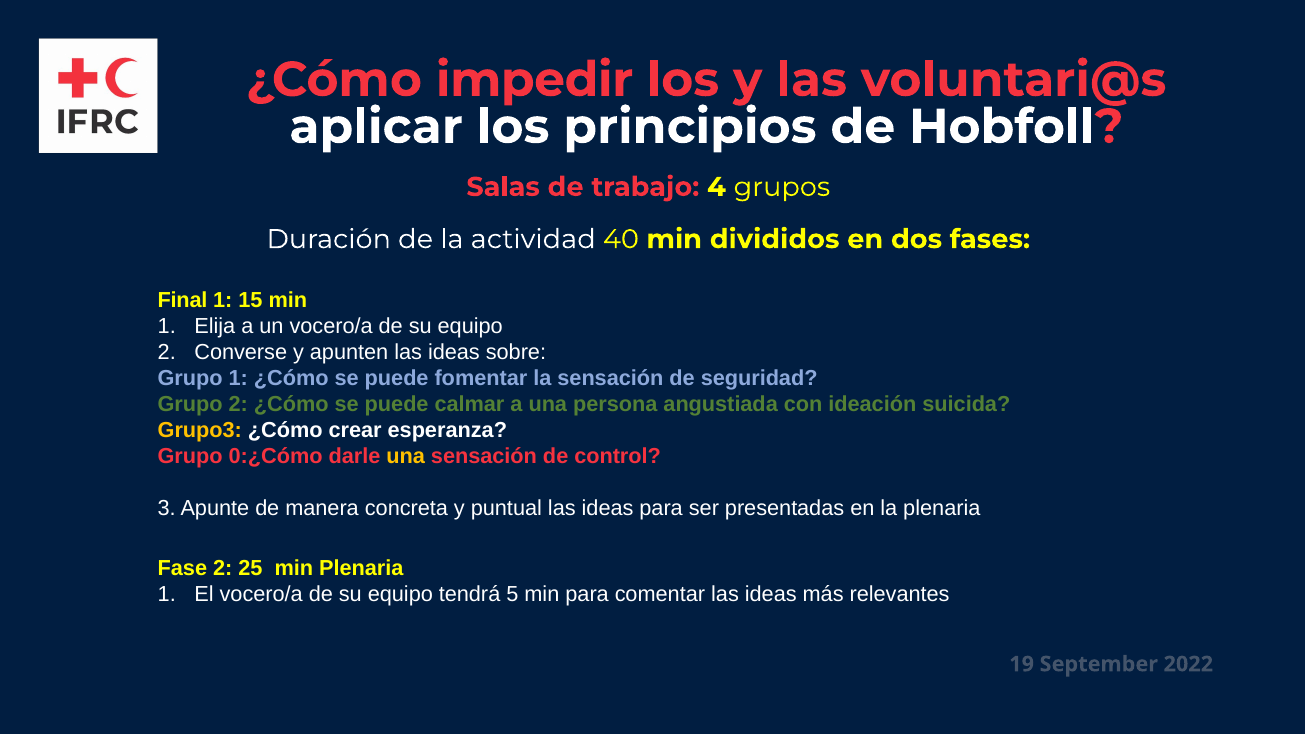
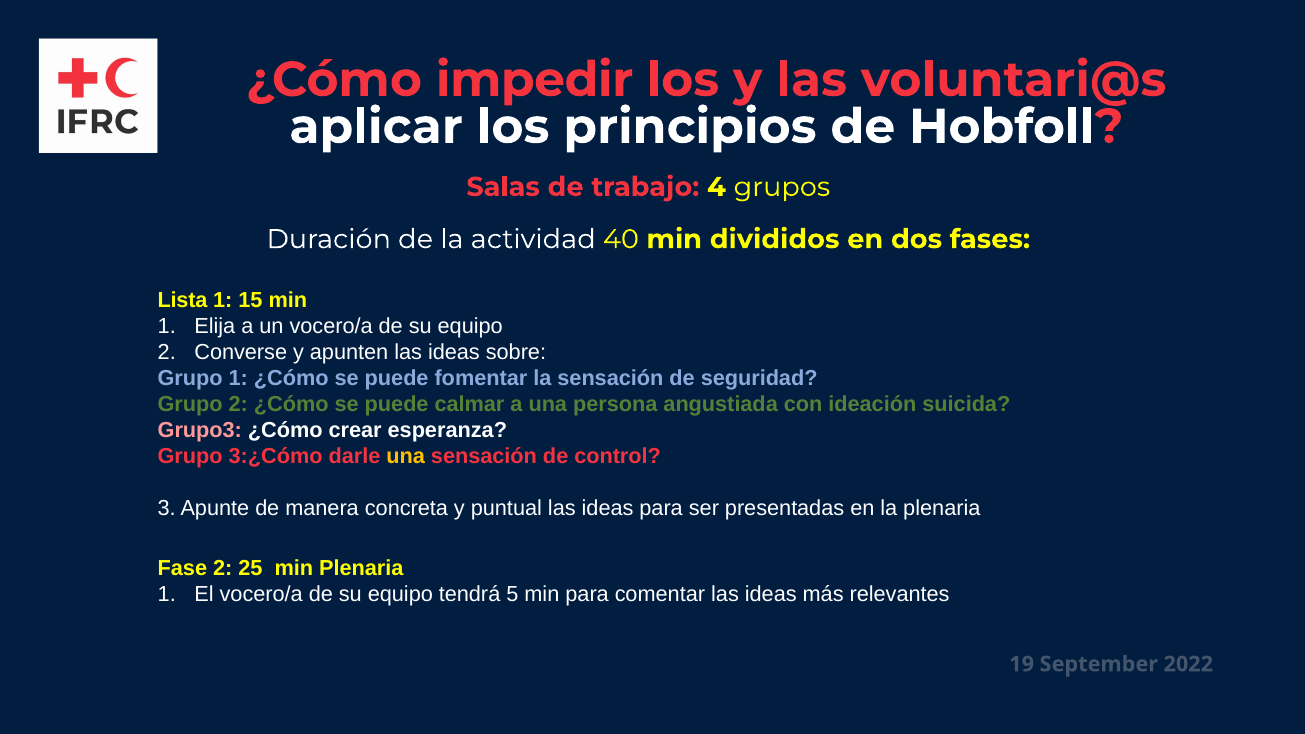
Final: Final -> Lista
Grupo3 colour: yellow -> pink
0:¿Cómo: 0:¿Cómo -> 3:¿Cómo
